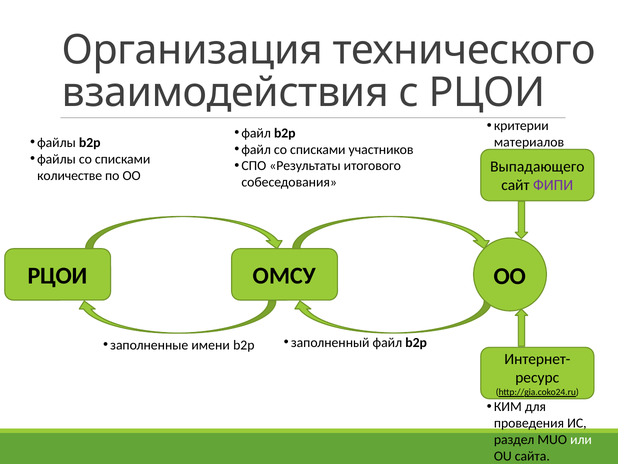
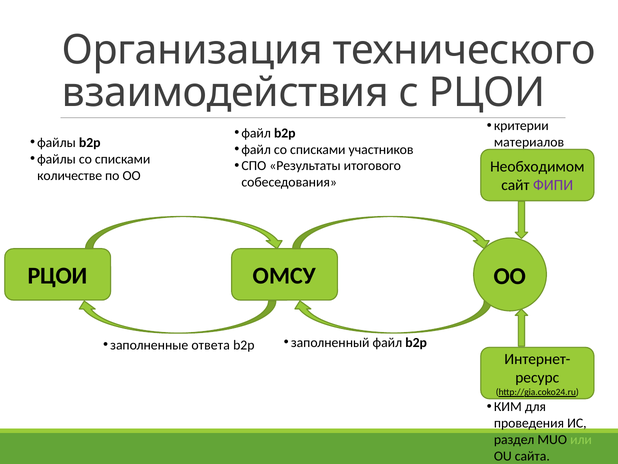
Выпадающего: Выпадающего -> Необходимом
имени: имени -> ответа
или colour: white -> light green
